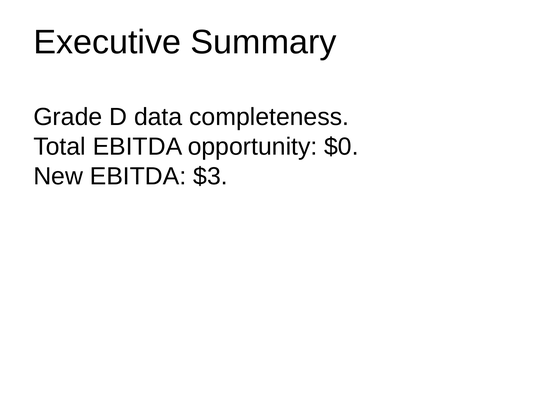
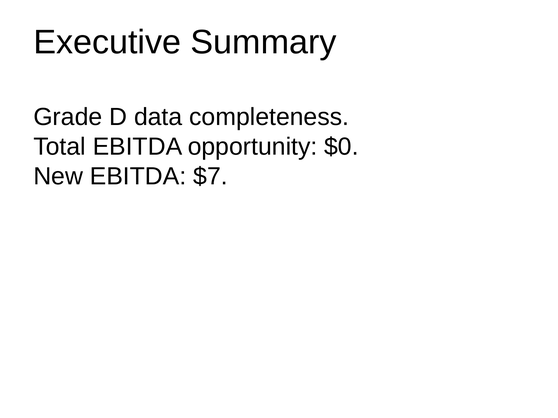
$3: $3 -> $7
